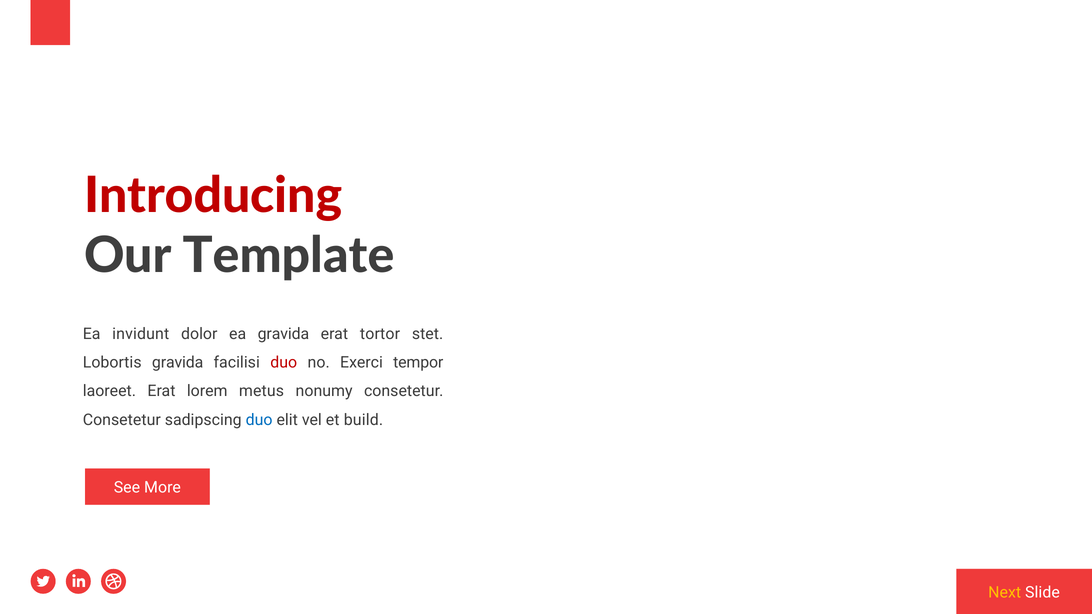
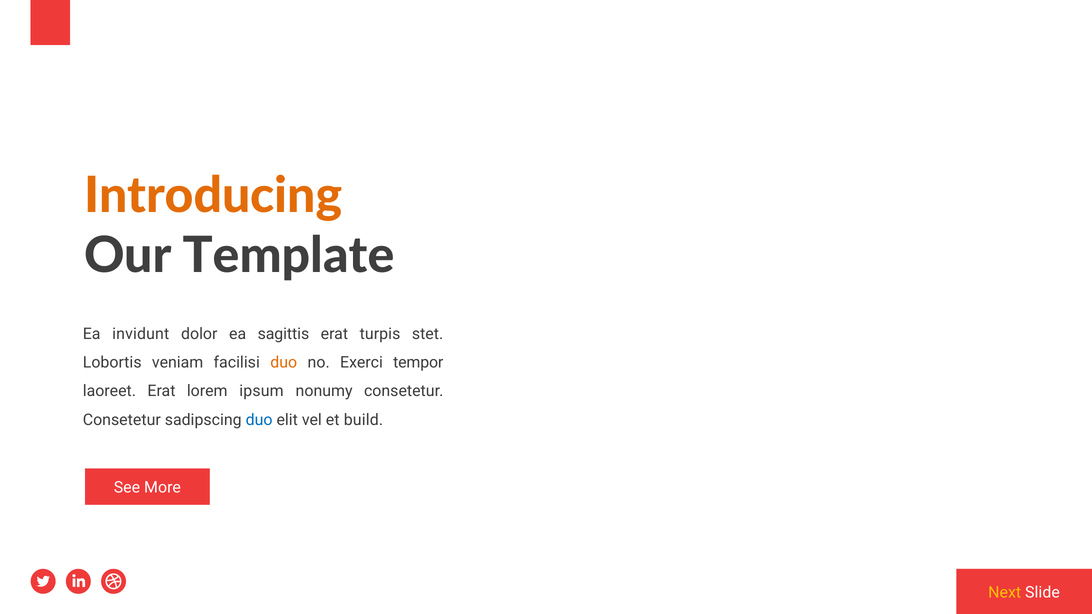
Introducing colour: red -> orange
ea gravida: gravida -> sagittis
tortor: tortor -> turpis
Lobortis gravida: gravida -> veniam
duo at (284, 363) colour: red -> orange
metus: metus -> ipsum
